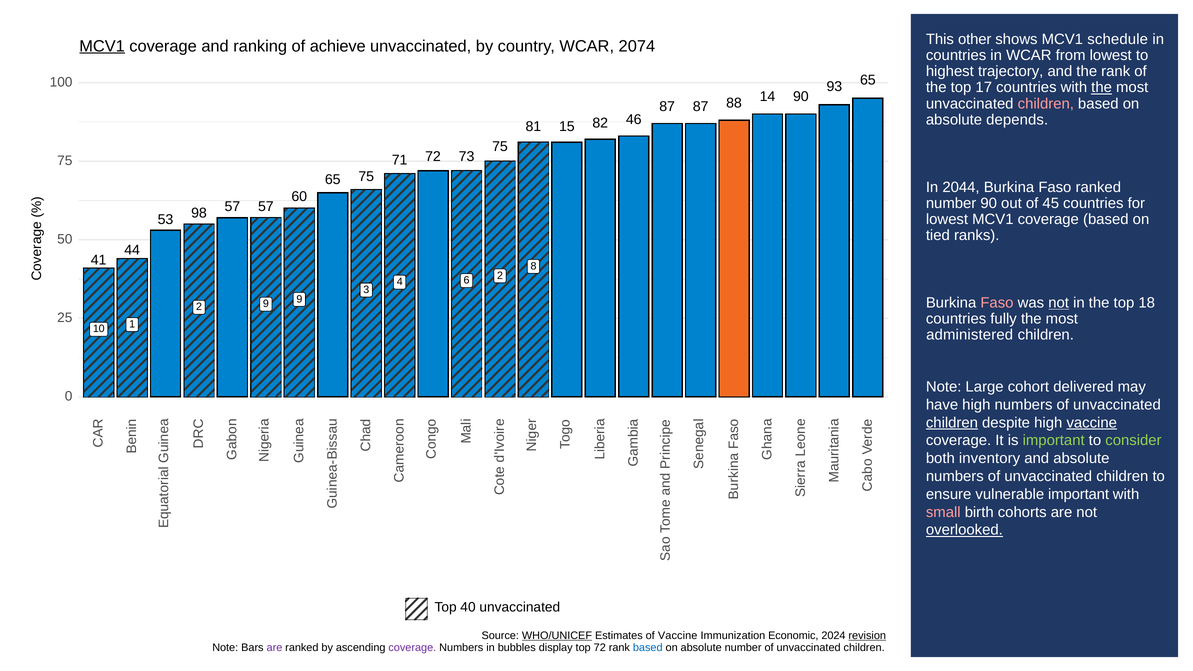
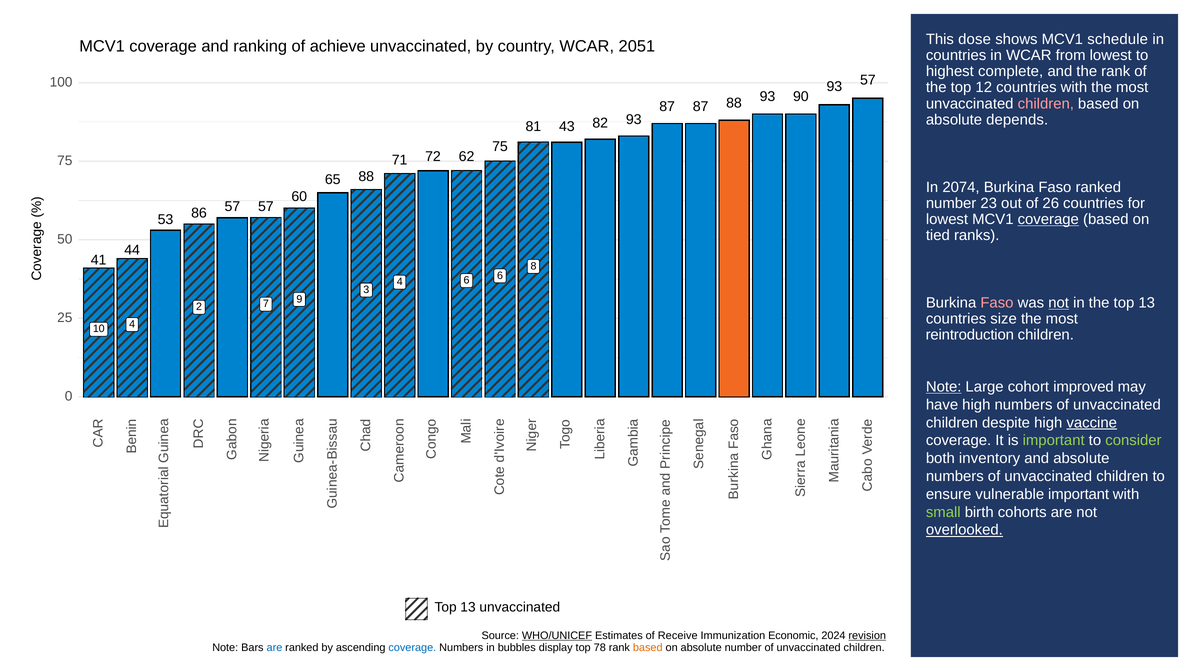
other: other -> dose
MCV1 at (102, 46) underline: present -> none
2074: 2074 -> 2051
trajectory: trajectory -> complete
93 65: 65 -> 57
17: 17 -> 12
the at (1102, 88) underline: present -> none
88 14: 14 -> 93
15: 15 -> 43
82 46: 46 -> 93
73: 73 -> 62
65 75: 75 -> 88
2044: 2044 -> 2074
number 90: 90 -> 23
45: 45 -> 26
coverage at (1048, 219) underline: none -> present
98: 98 -> 86
6 2: 2 -> 6
the top 18: 18 -> 13
2 9: 9 -> 7
fully: fully -> size
10 1: 1 -> 4
administered: administered -> reintroduction
Note at (944, 387) underline: none -> present
delivered: delivered -> improved
children at (952, 423) underline: present -> none
small colour: pink -> light green
40 at (468, 607): 40 -> 13
of Vaccine: Vaccine -> Receive
are at (274, 648) colour: purple -> blue
coverage at (412, 648) colour: purple -> blue
top 72: 72 -> 78
based at (648, 648) colour: blue -> orange
